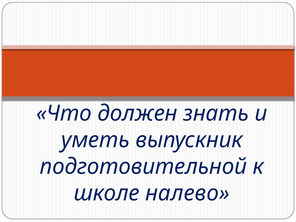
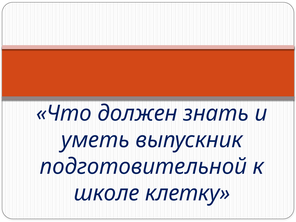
налево: налево -> клетку
